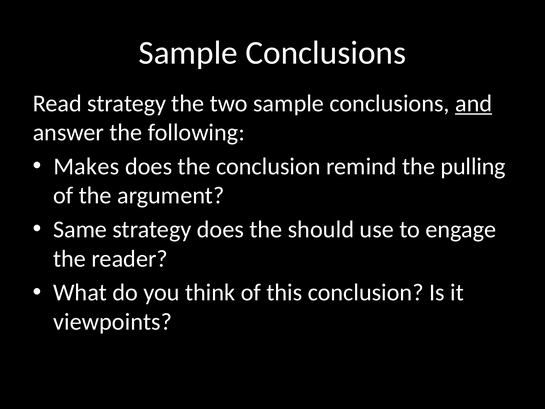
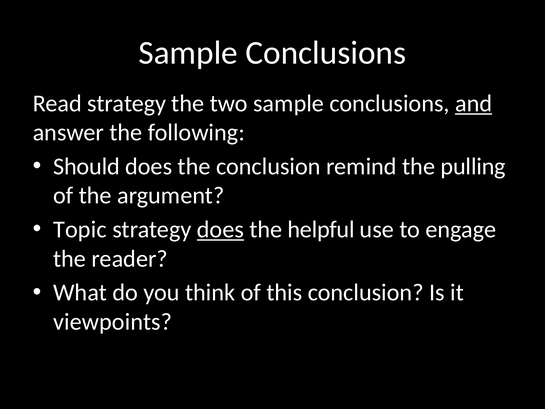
Makes: Makes -> Should
Same: Same -> Topic
does at (220, 229) underline: none -> present
should: should -> helpful
